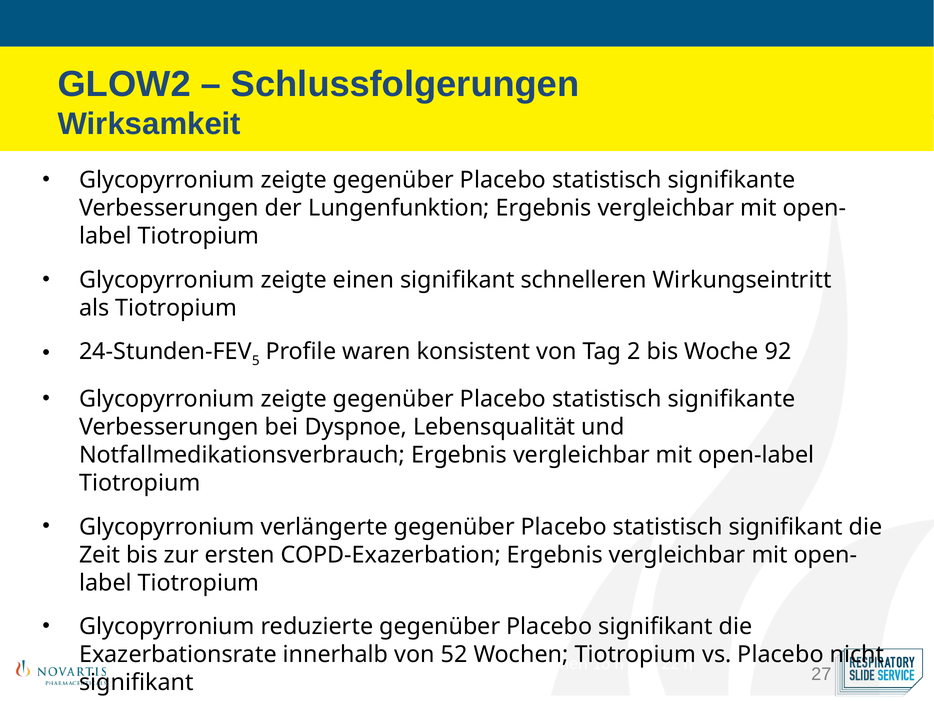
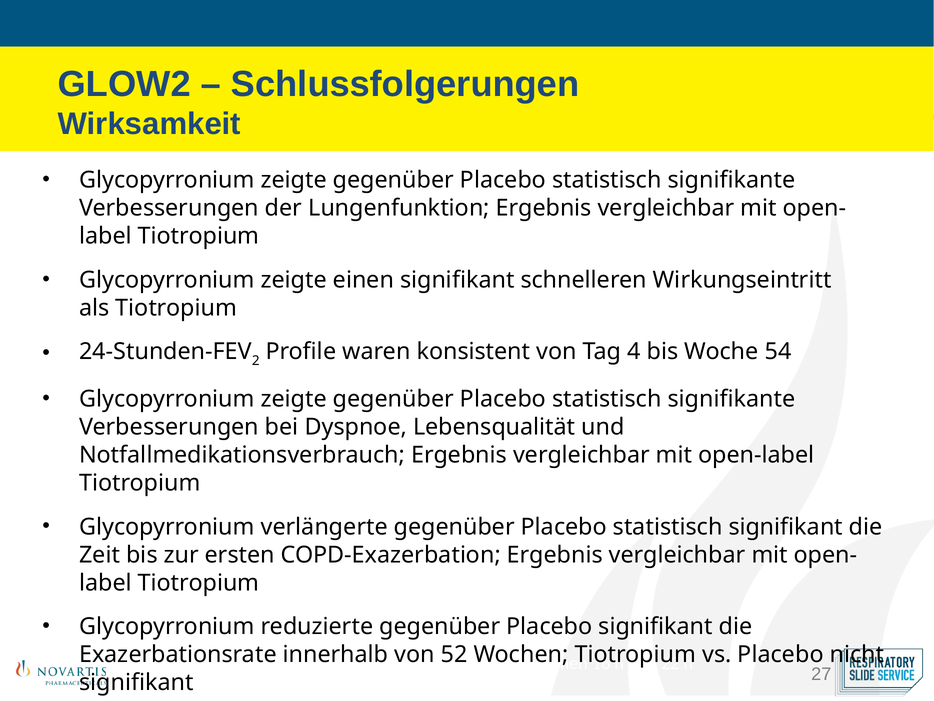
5: 5 -> 2
2: 2 -> 4
92: 92 -> 54
